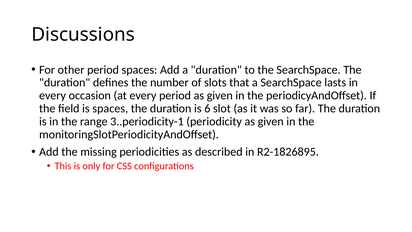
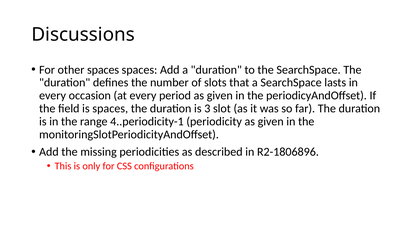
other period: period -> spaces
6: 6 -> 3
3..periodicity-1: 3..periodicity-1 -> 4..periodicity-1
R2-1826895: R2-1826895 -> R2-1806896
